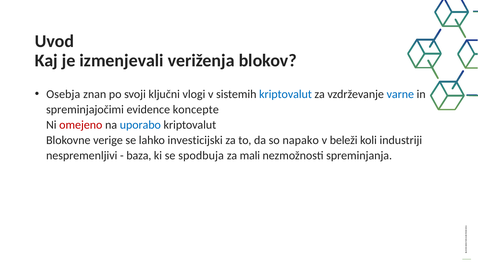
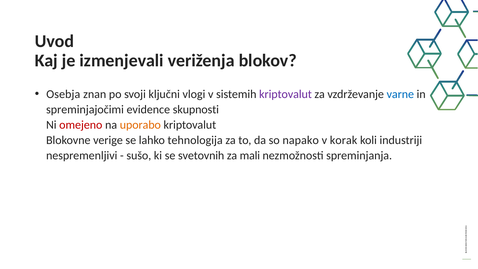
kriptovalut at (285, 94) colour: blue -> purple
koncepte: koncepte -> skupnosti
uporabo colour: blue -> orange
investicijski: investicijski -> tehnologija
beleži: beleži -> korak
baza: baza -> sušo
spodbuja: spodbuja -> svetovnih
